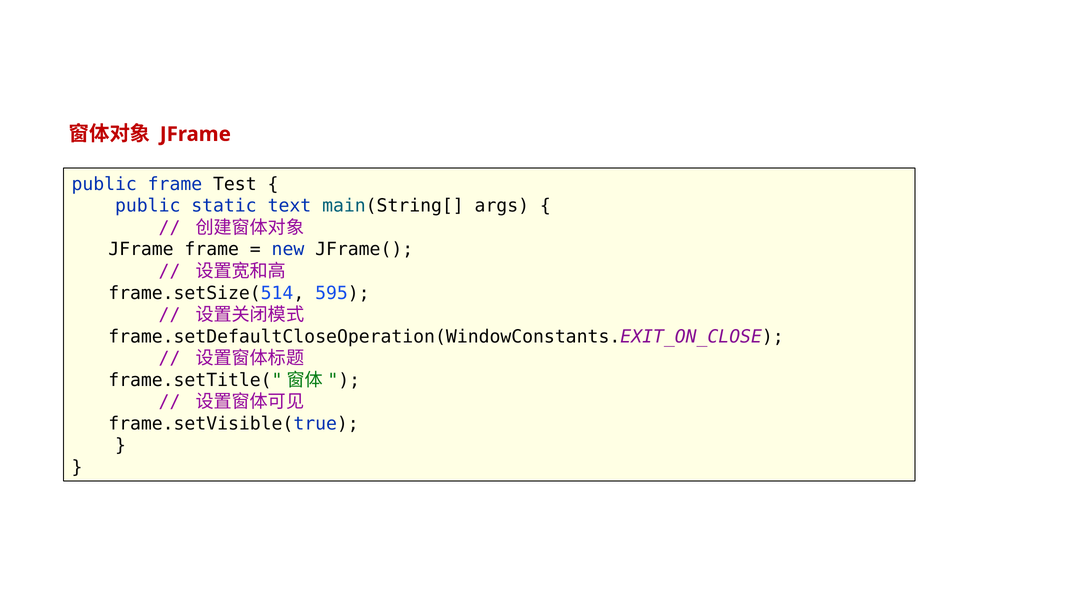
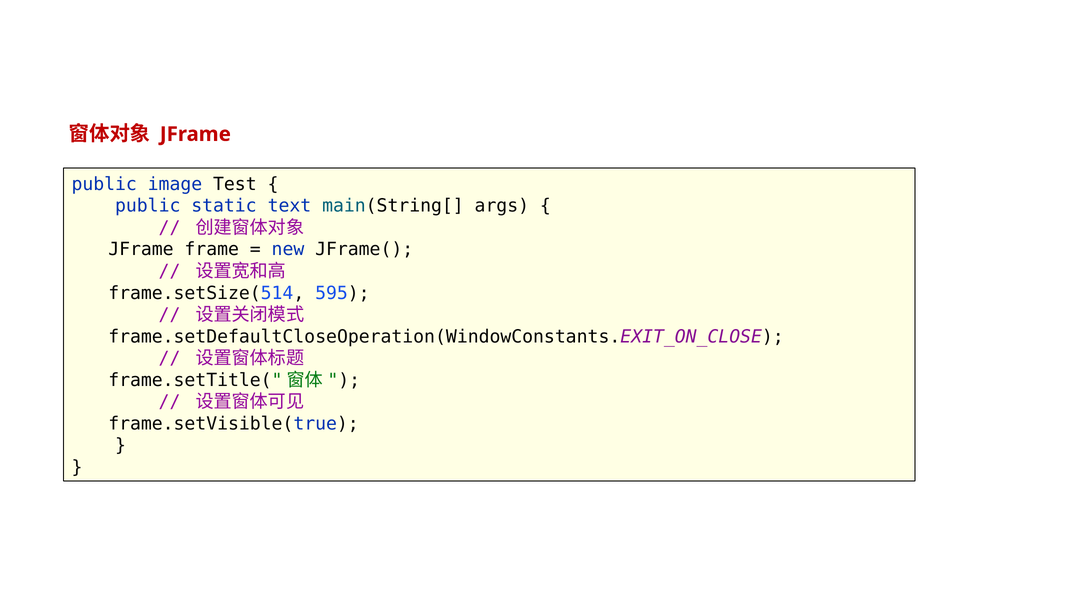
public frame: frame -> image
